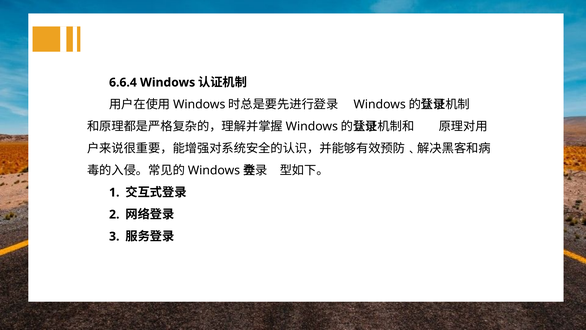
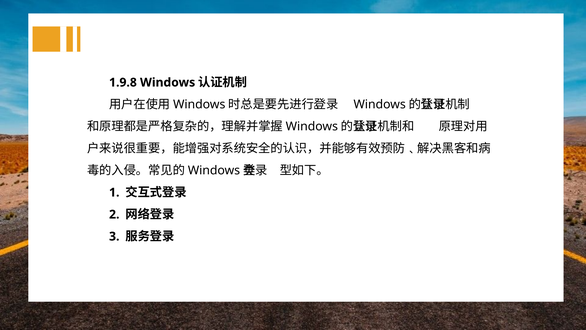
6.6.4: 6.6.4 -> 1.9.8
